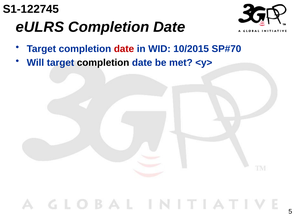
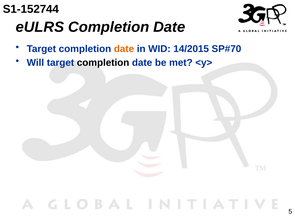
S1-122745: S1-122745 -> S1-152744
date at (124, 49) colour: red -> orange
10/2015: 10/2015 -> 14/2015
